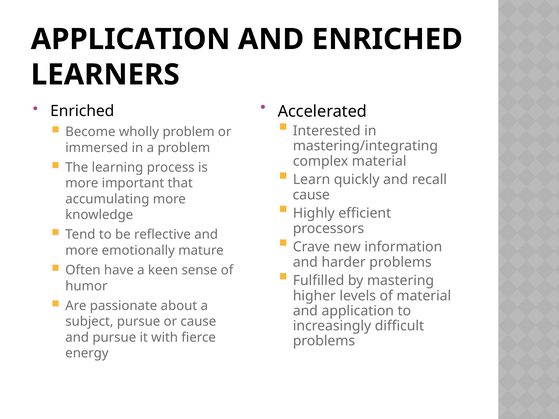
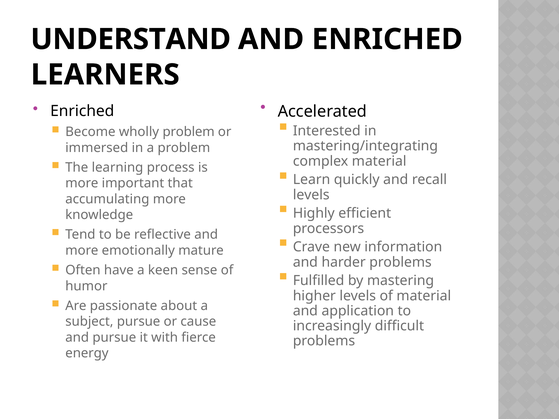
APPLICATION at (131, 39): APPLICATION -> UNDERSTAND
cause at (311, 195): cause -> levels
